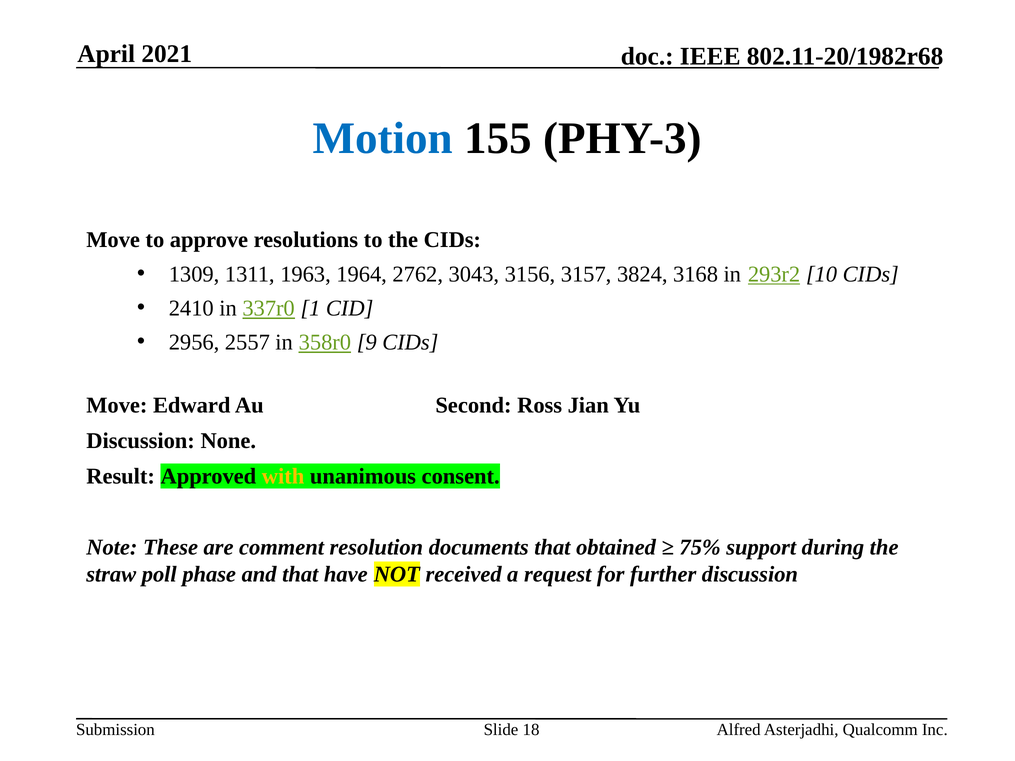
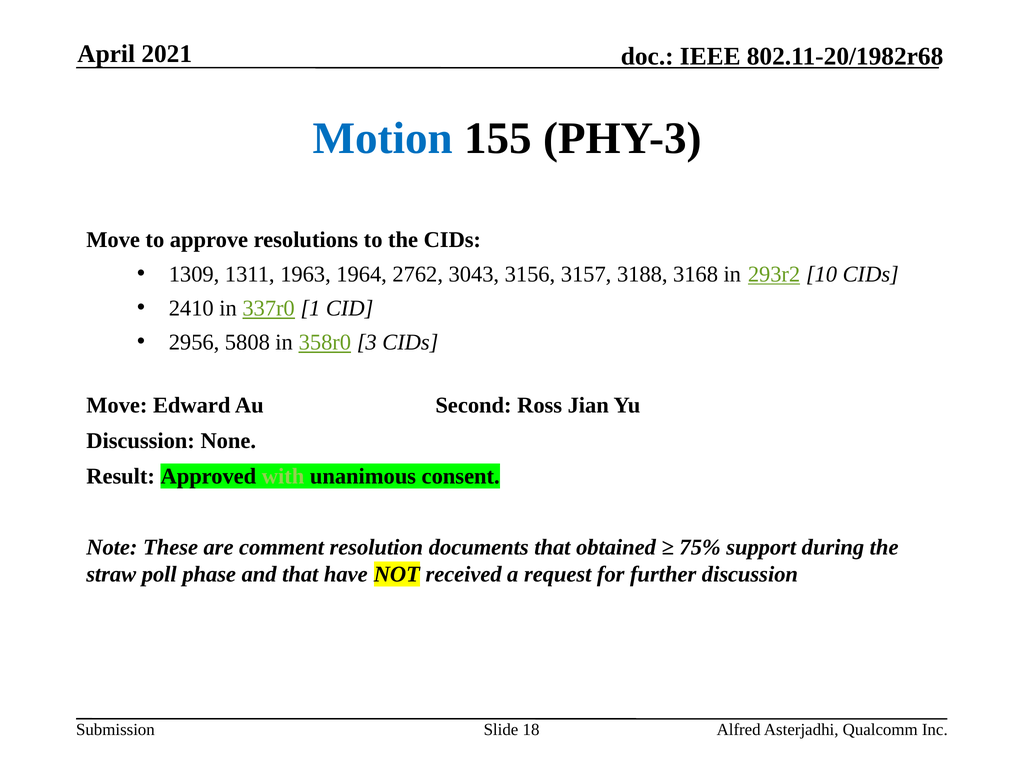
3824: 3824 -> 3188
2557: 2557 -> 5808
9: 9 -> 3
with colour: yellow -> light green
